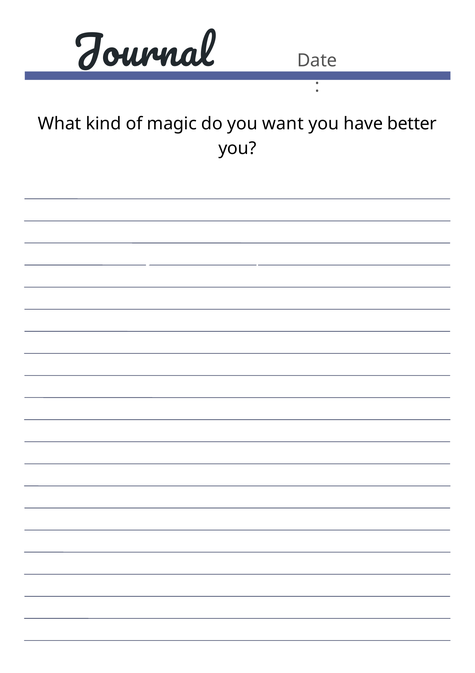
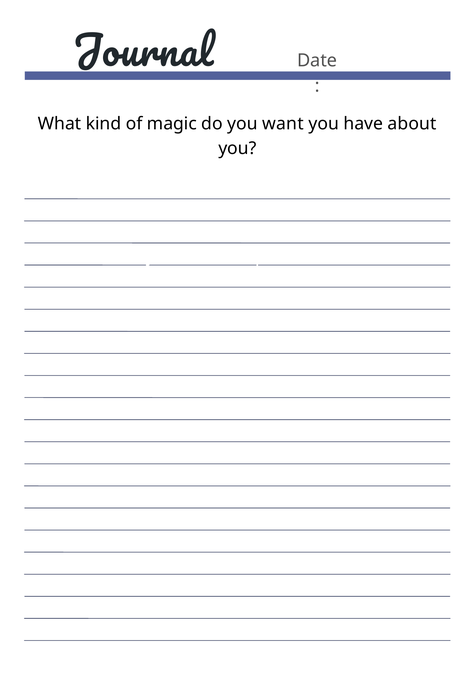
better: better -> about
